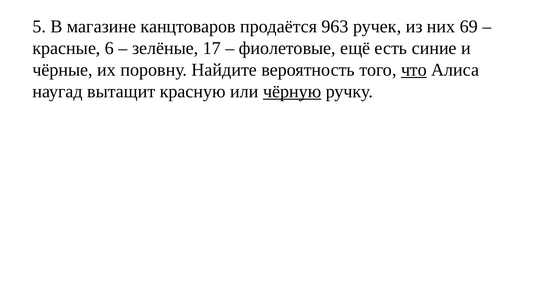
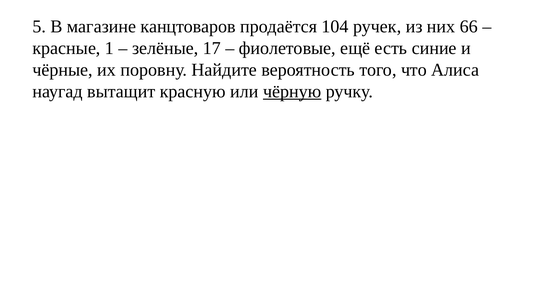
963: 963 -> 104
69: 69 -> 66
6: 6 -> 1
что underline: present -> none
